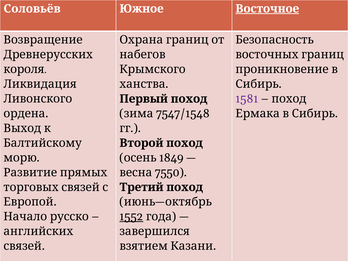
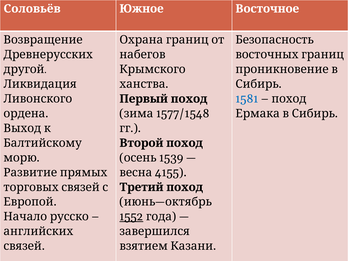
Восточное underline: present -> none
короля: короля -> другой
1581 colour: purple -> blue
7547/1548: 7547/1548 -> 1577/1548
1849: 1849 -> 1539
7550: 7550 -> 4155
